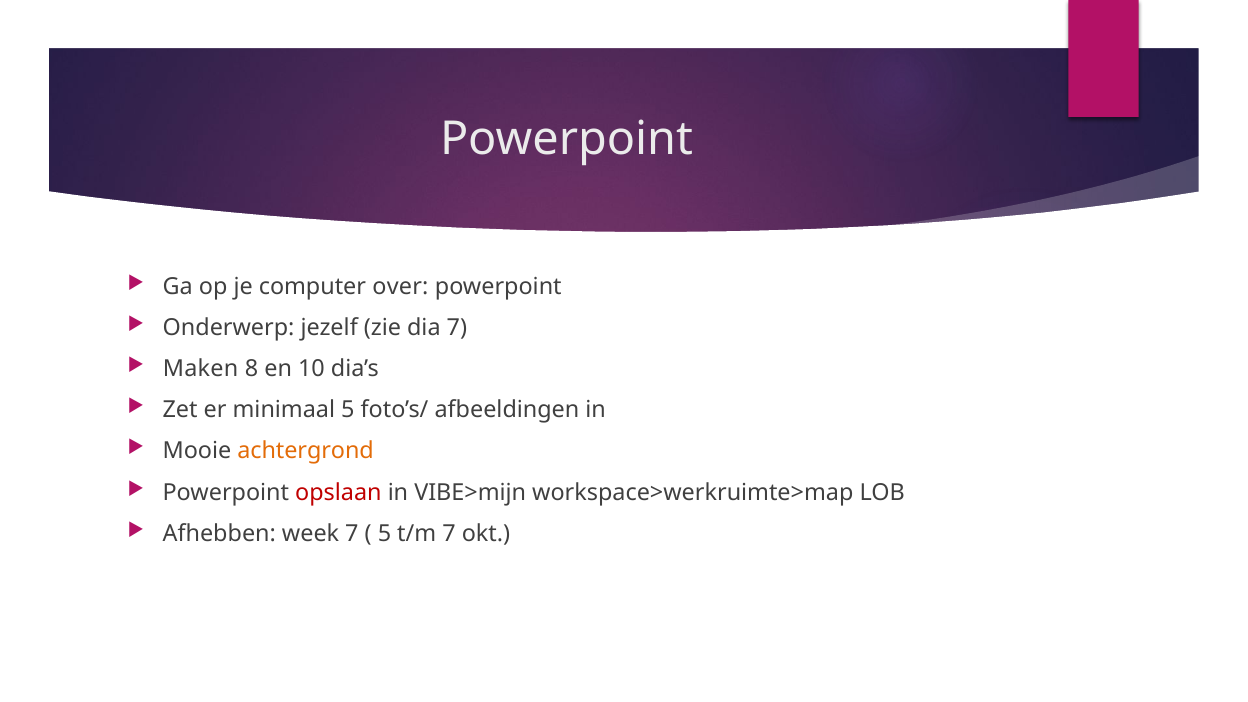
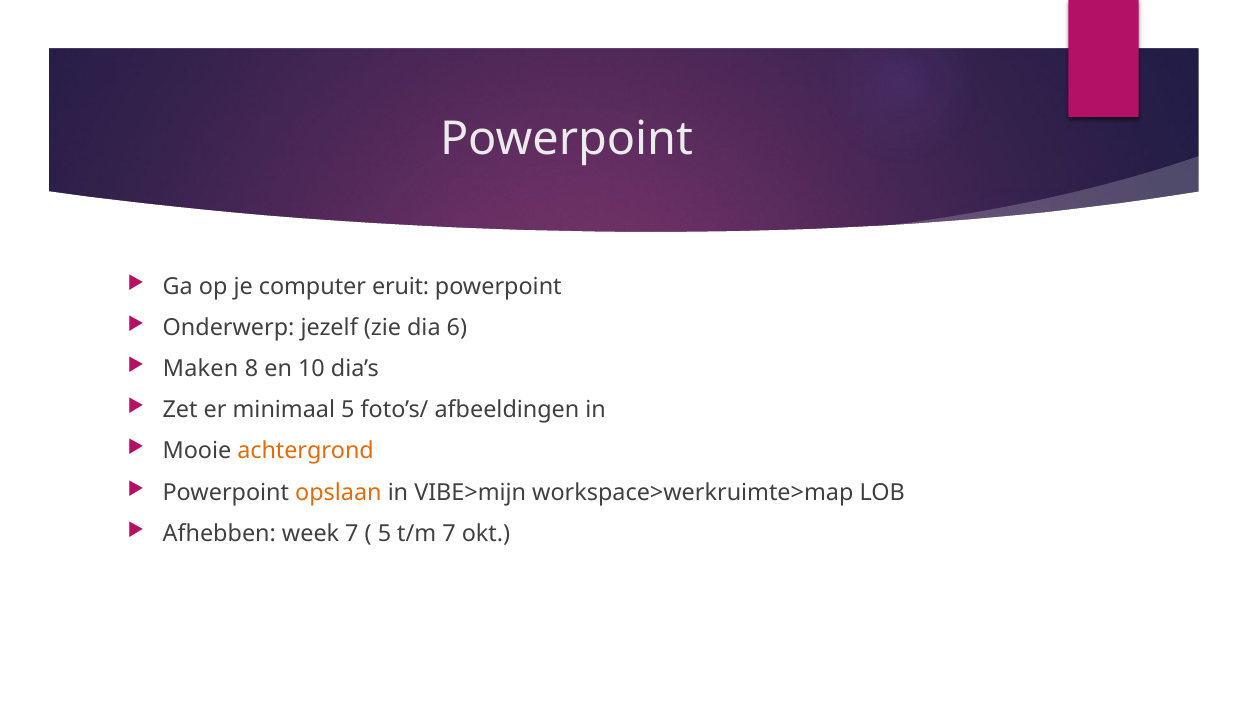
over: over -> eruit
dia 7: 7 -> 6
opslaan colour: red -> orange
